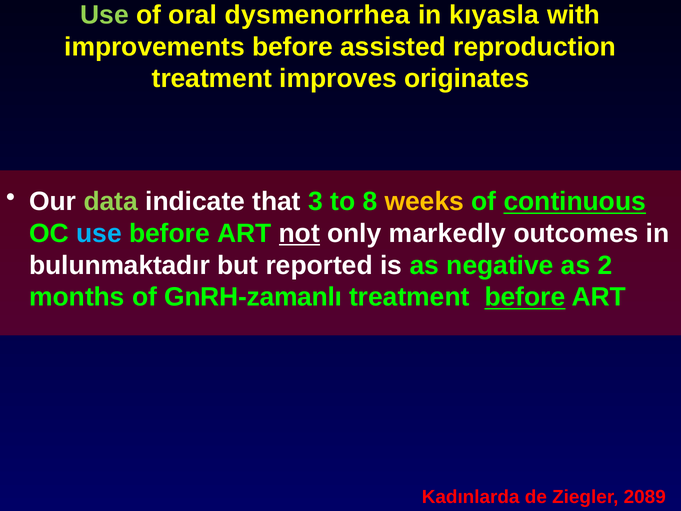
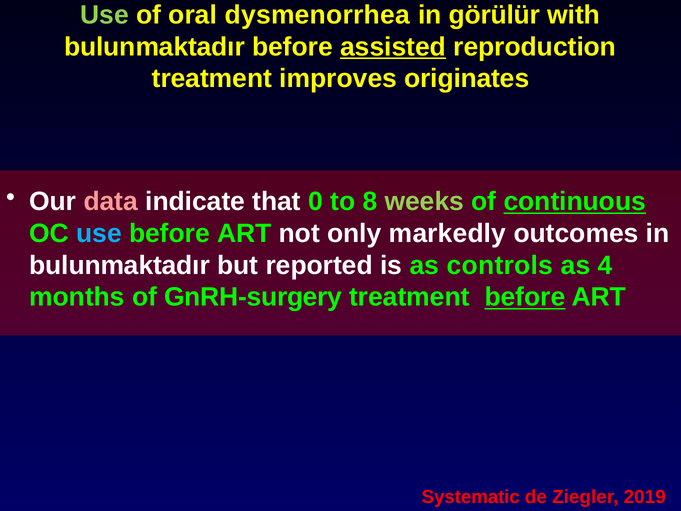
kıyasla: kıyasla -> görülür
improvements at (155, 47): improvements -> bulunmaktadır
assisted underline: none -> present
data colour: light green -> pink
3: 3 -> 0
weeks colour: yellow -> light green
not underline: present -> none
negative: negative -> controls
2: 2 -> 4
GnRH-zamanlı: GnRH-zamanlı -> GnRH-surgery
Kadınlarda: Kadınlarda -> Systematic
2089: 2089 -> 2019
